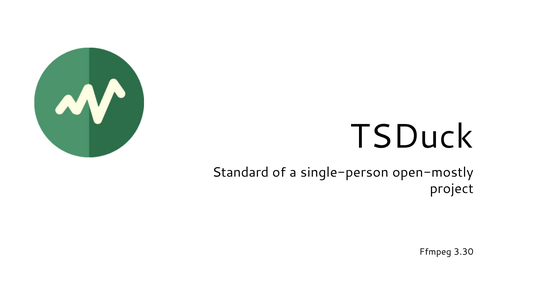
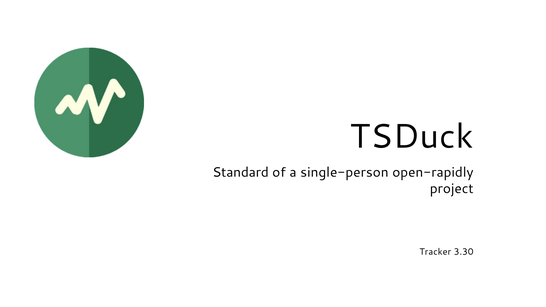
open-mostly: open-mostly -> open-rapidly
Ffmpeg: Ffmpeg -> Tracker
